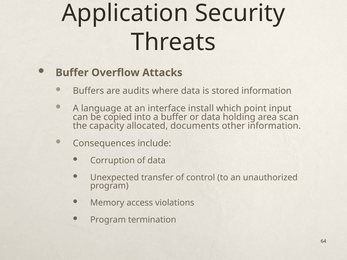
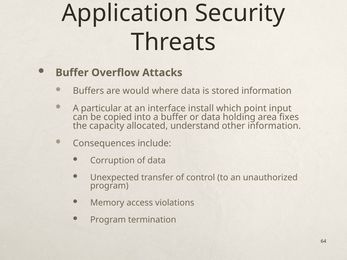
audits: audits -> would
language: language -> particular
scan: scan -> fixes
documents: documents -> understand
